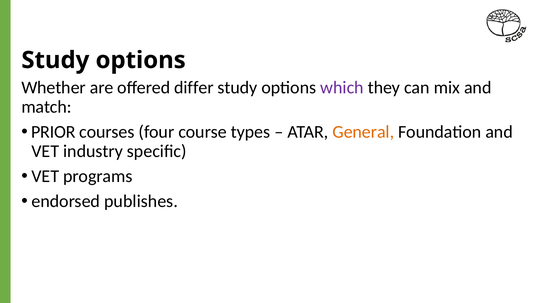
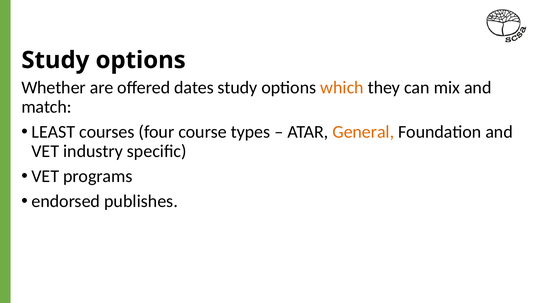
differ: differ -> dates
which colour: purple -> orange
PRIOR: PRIOR -> LEAST
